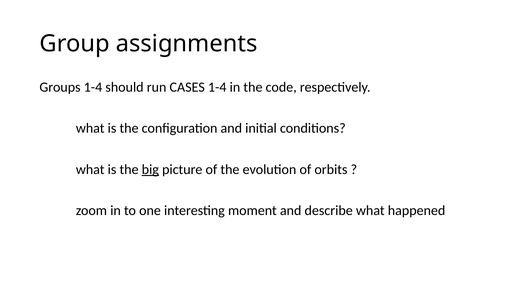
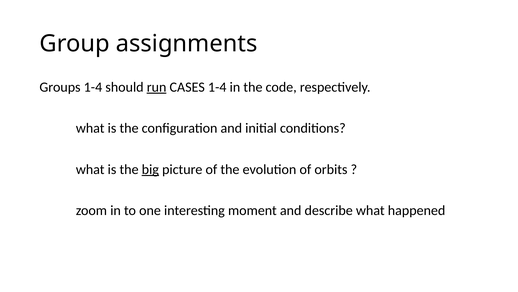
run underline: none -> present
